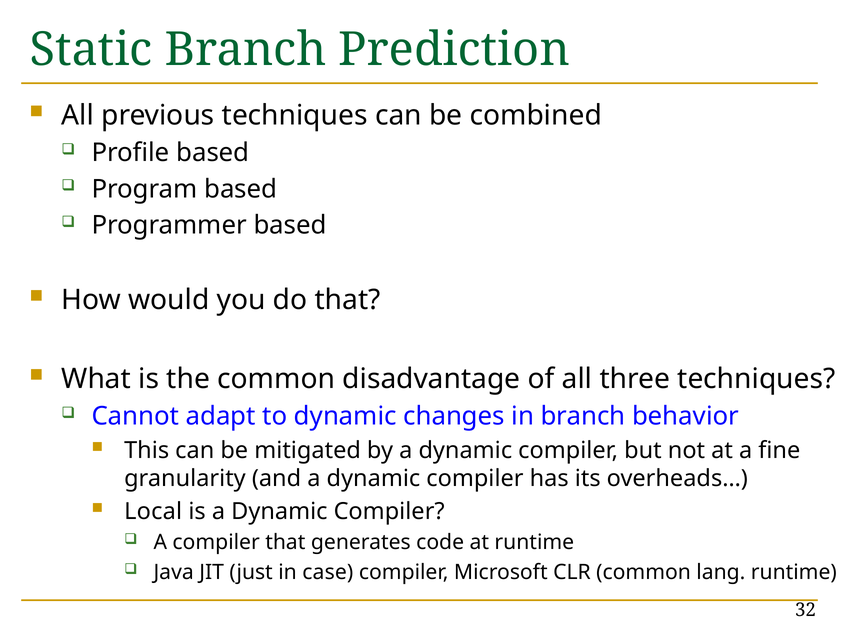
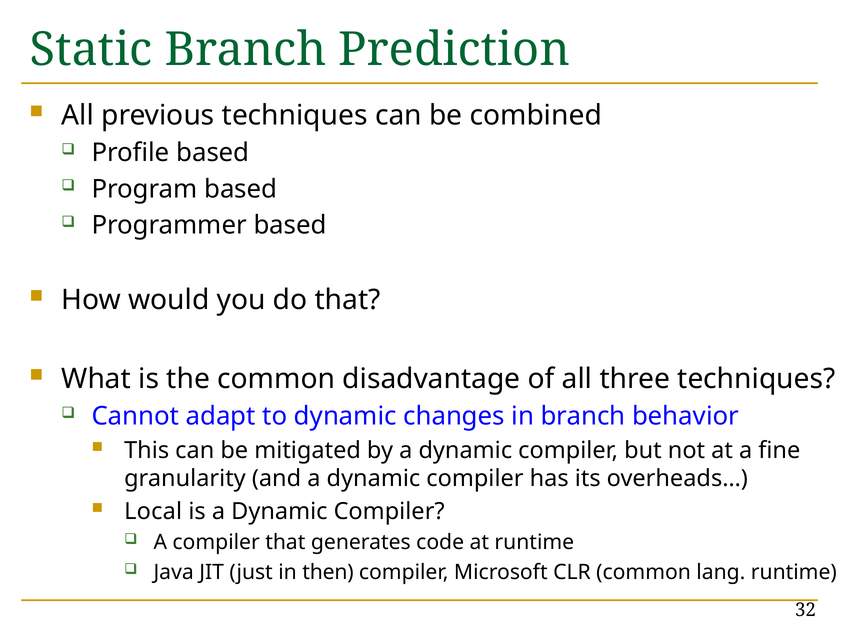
case: case -> then
